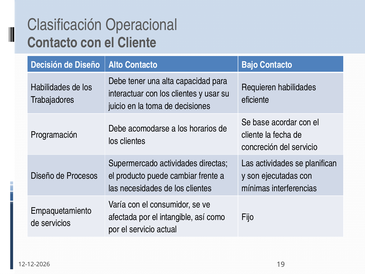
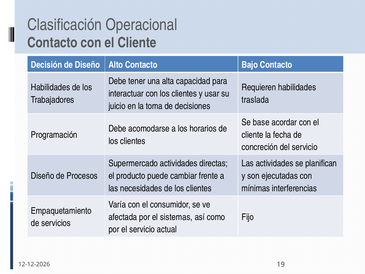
eficiente: eficiente -> traslada
intangible: intangible -> sistemas
